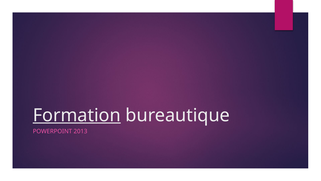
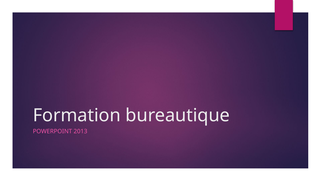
Formation underline: present -> none
